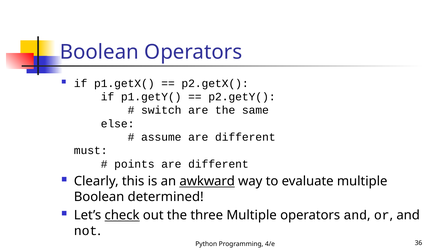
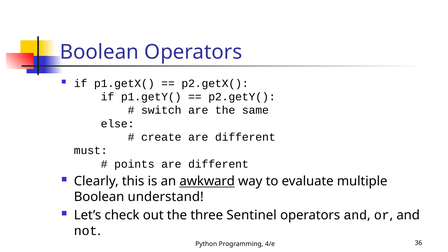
assume: assume -> create
determined: determined -> understand
check underline: present -> none
three Multiple: Multiple -> Sentinel
